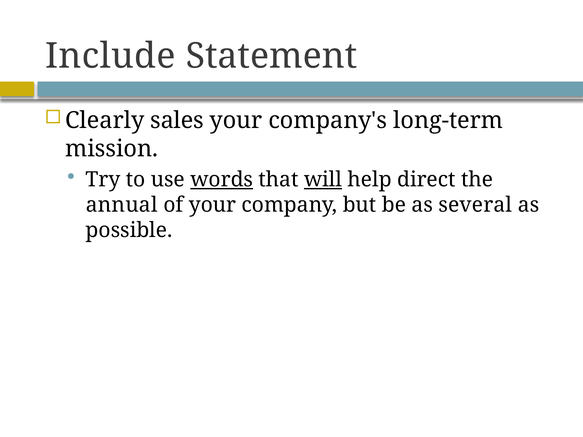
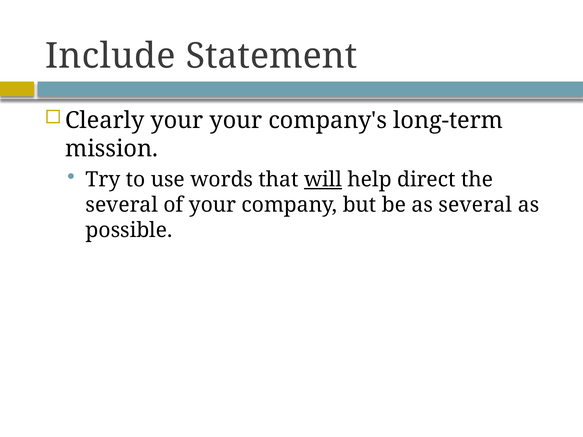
Clearly sales: sales -> your
words underline: present -> none
annual at (122, 205): annual -> several
